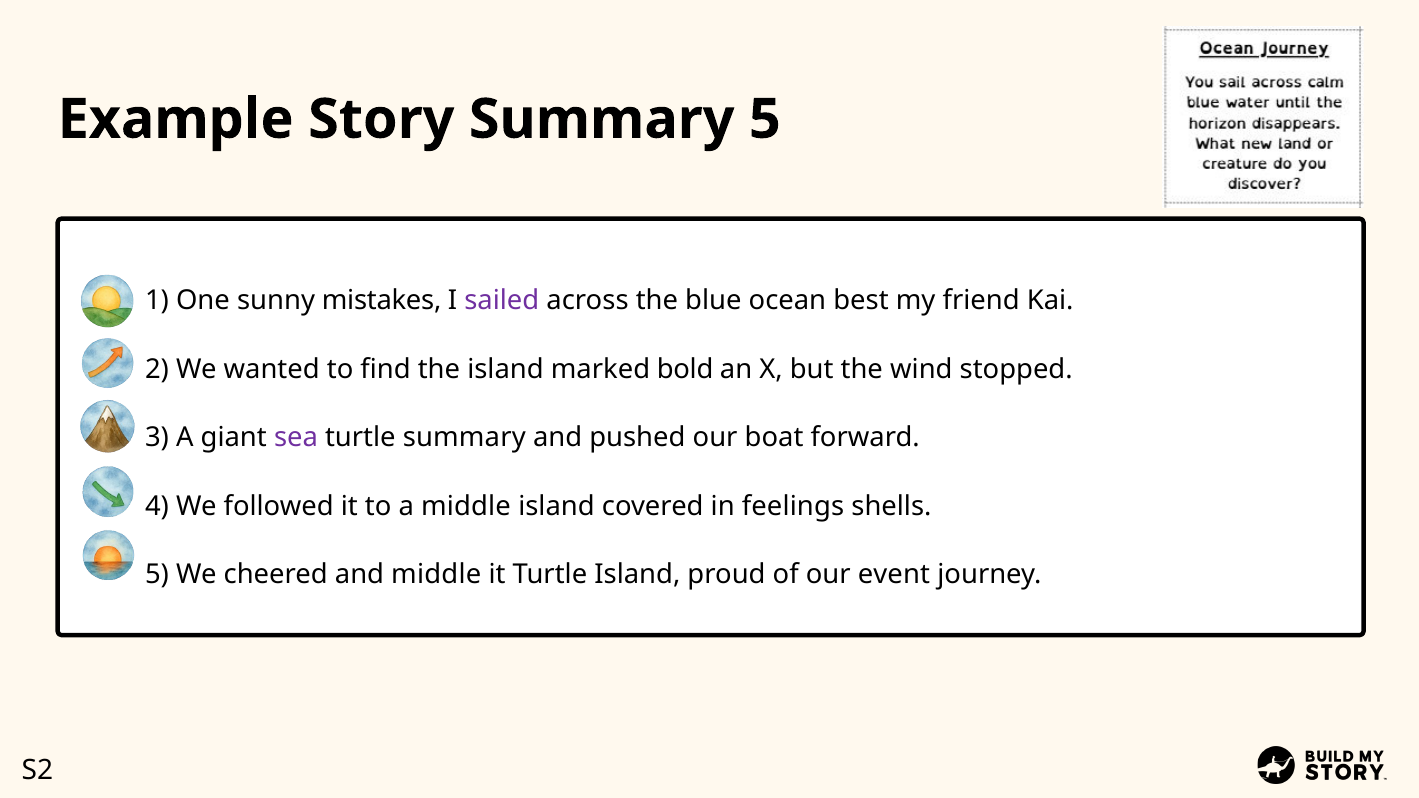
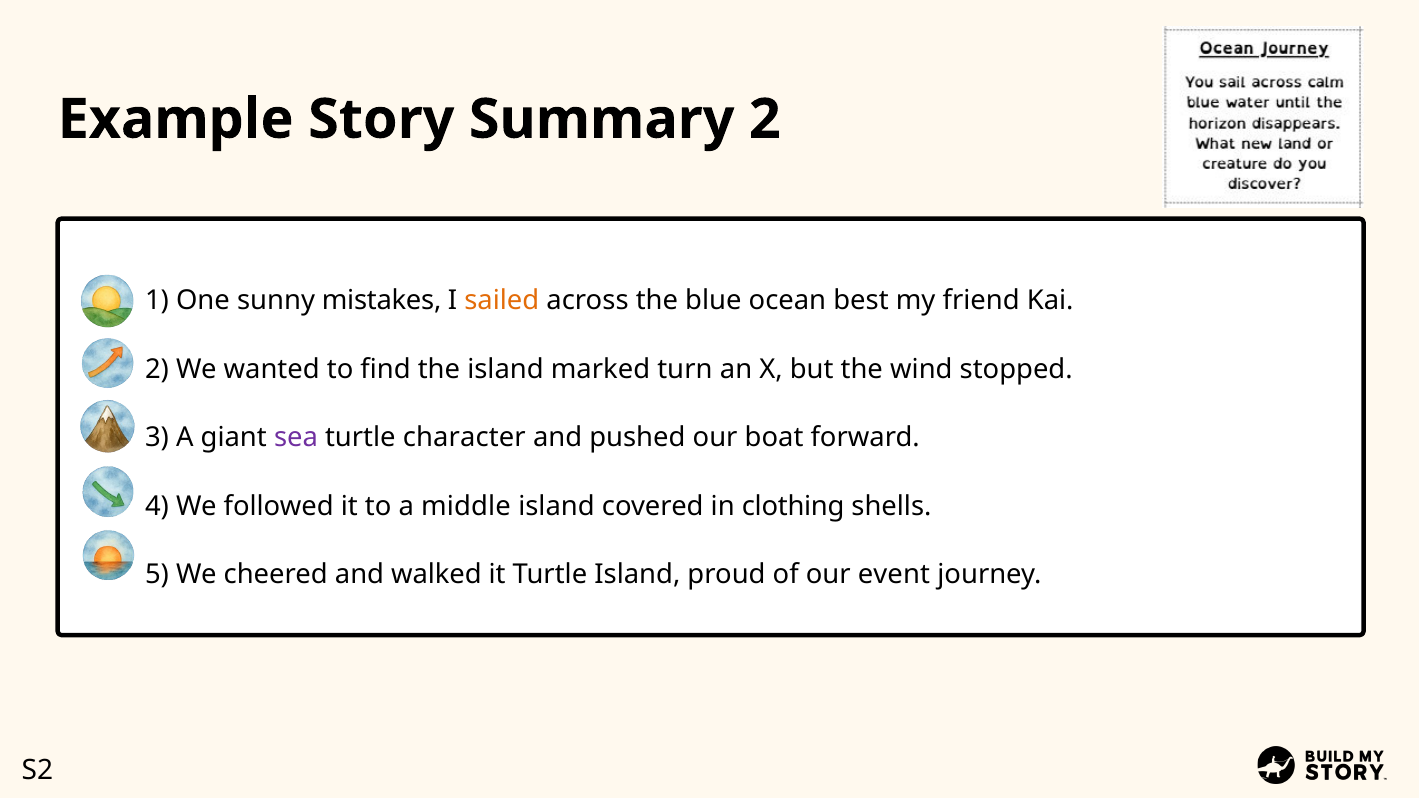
Summary 5: 5 -> 2
sailed colour: purple -> orange
bold: bold -> turn
turtle summary: summary -> character
feelings: feelings -> clothing
and middle: middle -> walked
